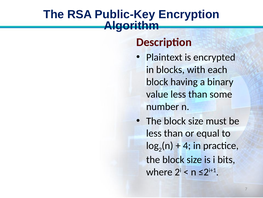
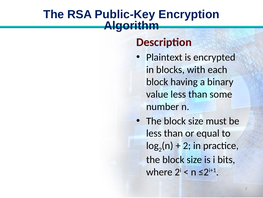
4 at (187, 145): 4 -> 2
